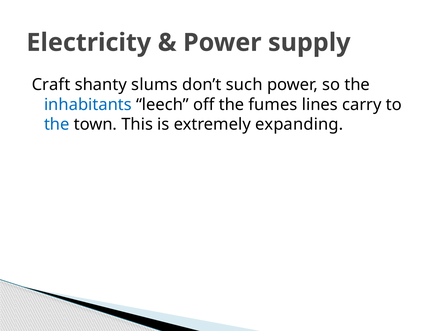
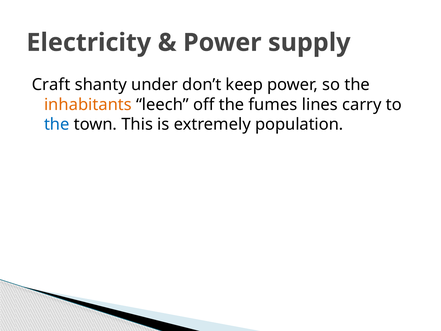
slums: slums -> under
such: such -> keep
inhabitants colour: blue -> orange
expanding: expanding -> population
